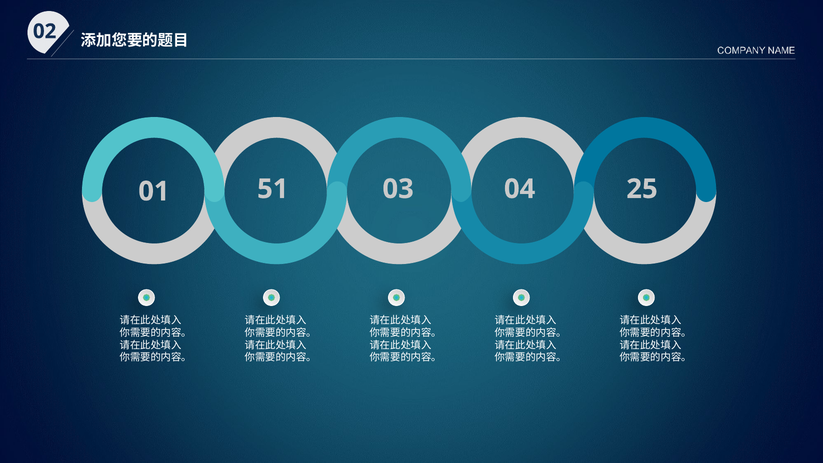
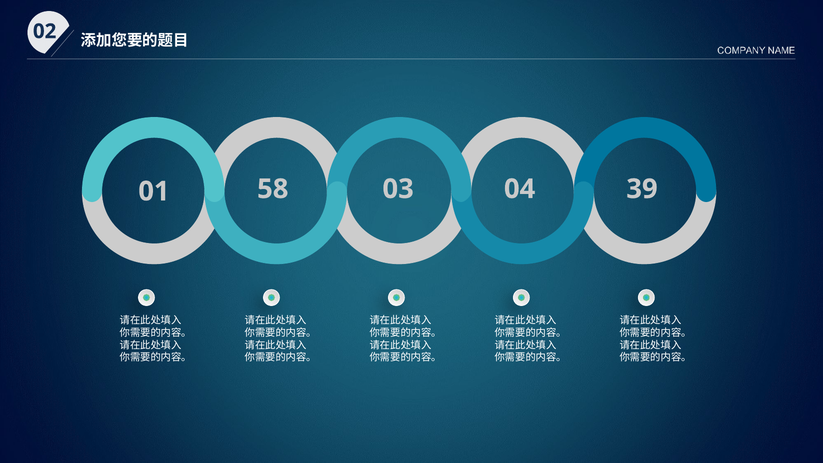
51: 51 -> 58
25: 25 -> 39
